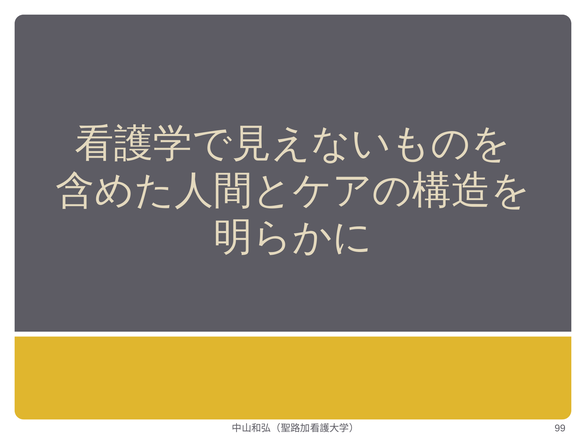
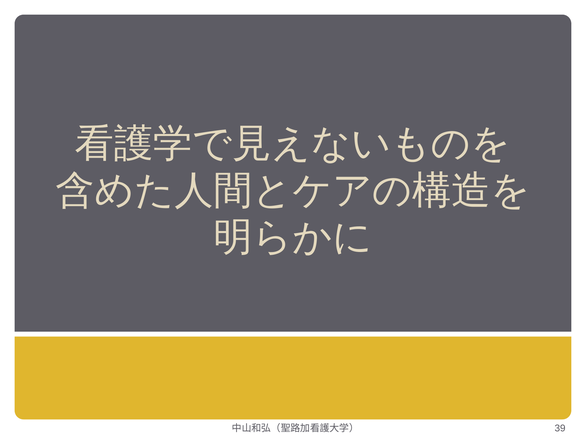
99: 99 -> 39
